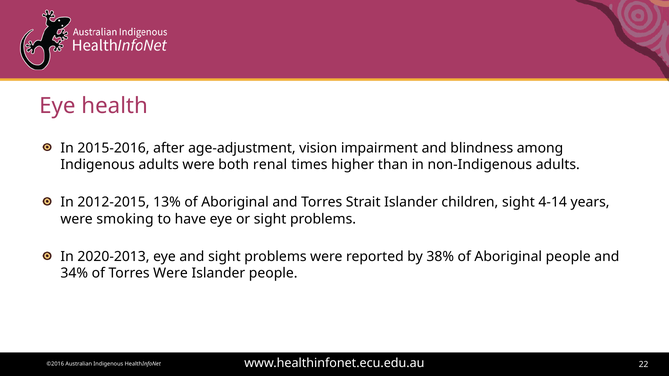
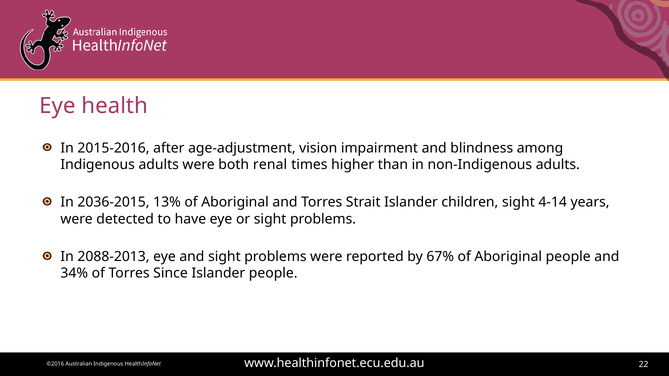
2012-2015: 2012-2015 -> 2036-2015
smoking: smoking -> detected
2020-2013: 2020-2013 -> 2088-2013
38%: 38% -> 67%
Torres Were: Were -> Since
